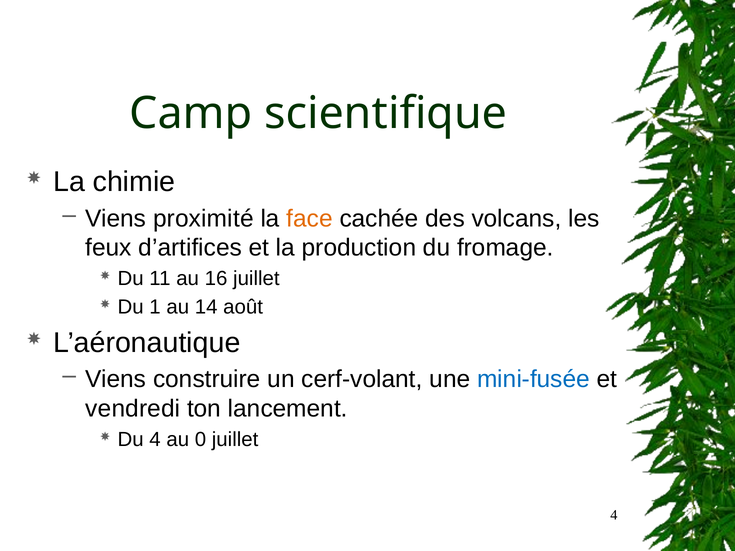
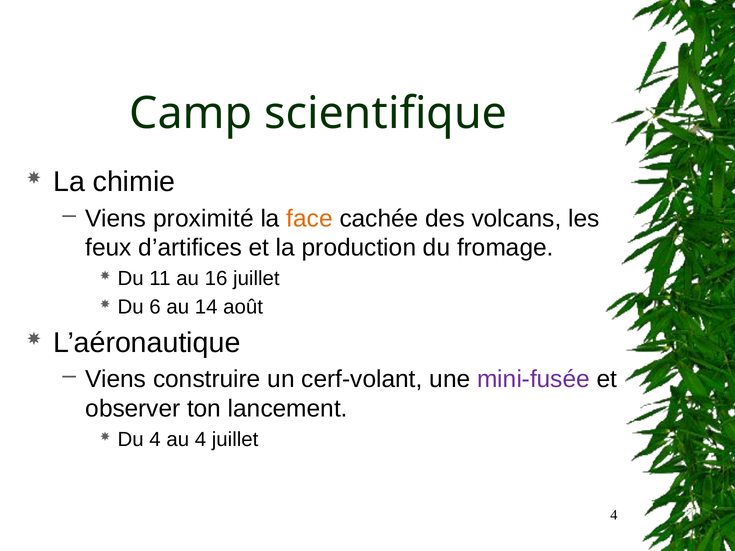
1: 1 -> 6
mini-fusée colour: blue -> purple
vendredi: vendredi -> observer
au 0: 0 -> 4
